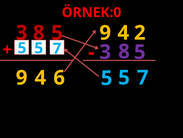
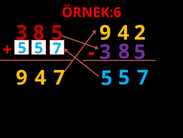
ÖRNEK:0: ÖRNEK:0 -> ÖRNEK:6
4 6: 6 -> 7
